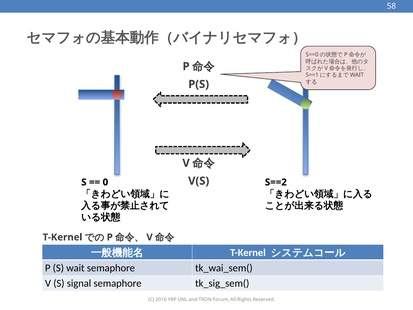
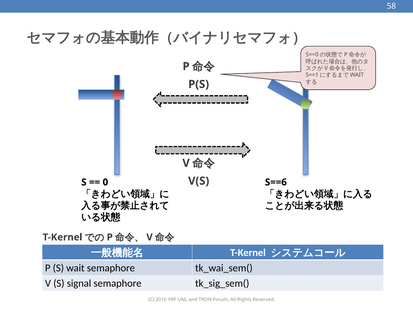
S==2: S==2 -> S==6
